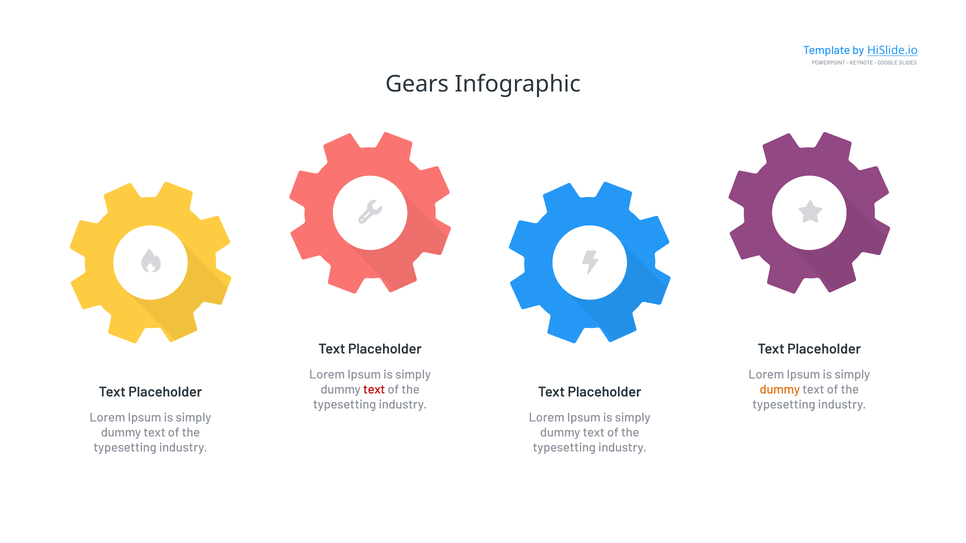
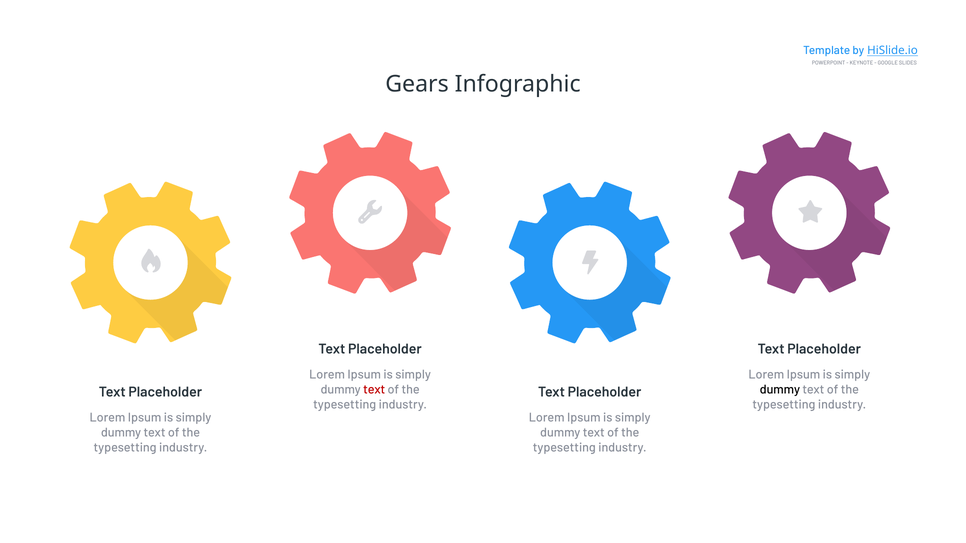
dummy at (780, 390) colour: orange -> black
